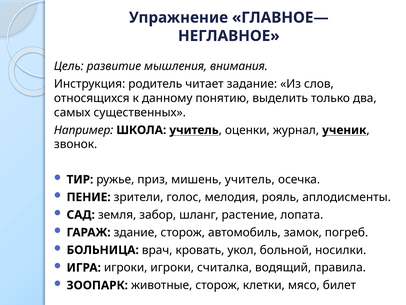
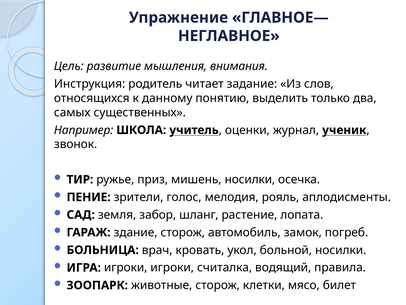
мишень учитель: учитель -> носилки
